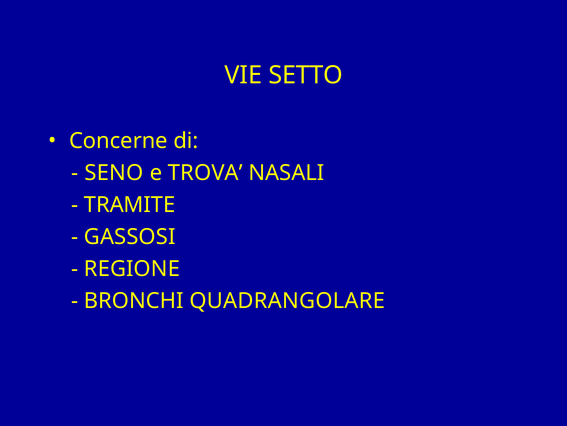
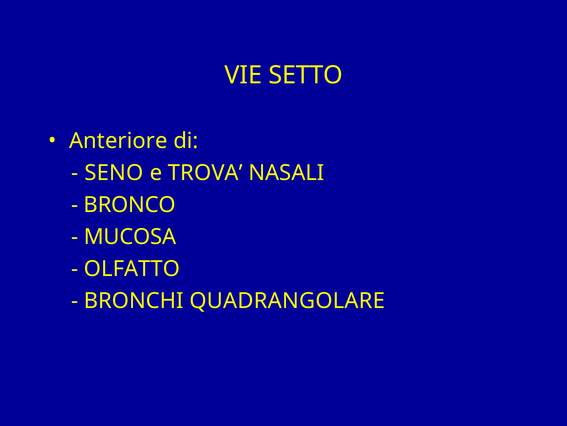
Concerne: Concerne -> Anteriore
TRAMITE: TRAMITE -> BRONCO
GASSOSI: GASSOSI -> MUCOSA
REGIONE: REGIONE -> OLFATTO
